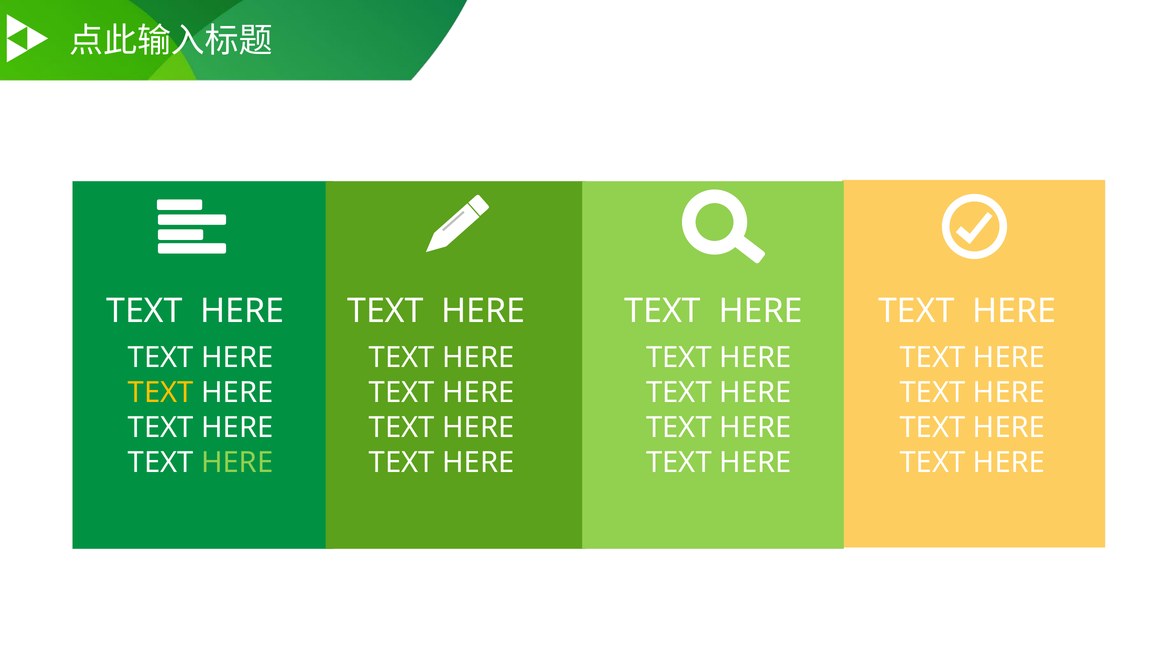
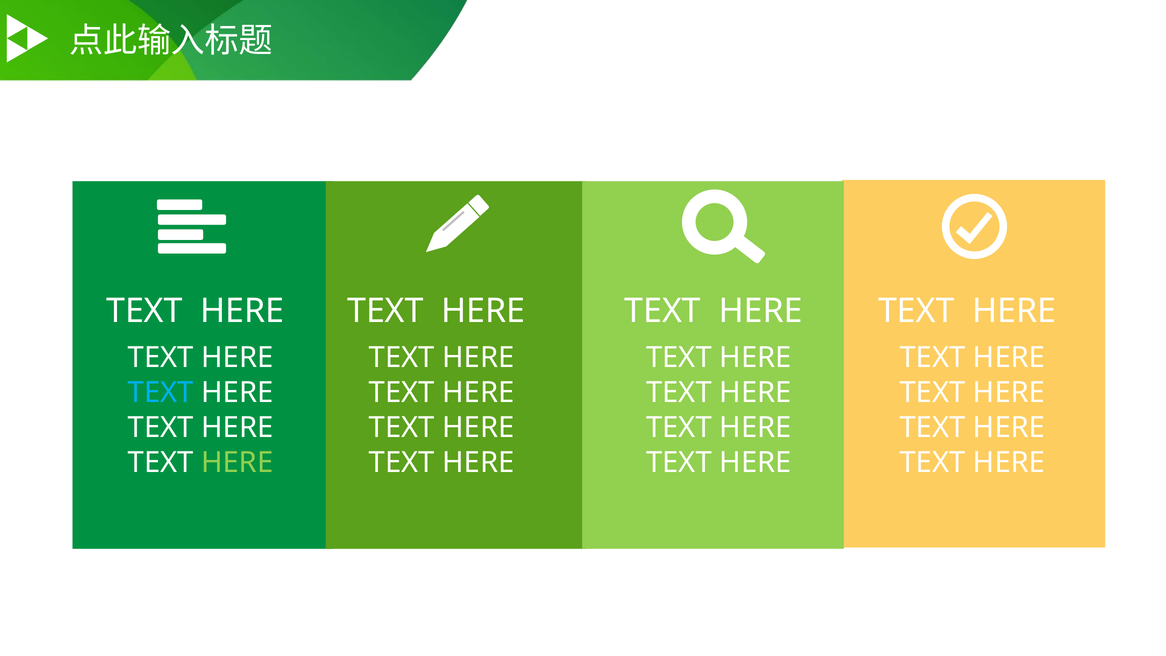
TEXT at (161, 393) colour: yellow -> light blue
